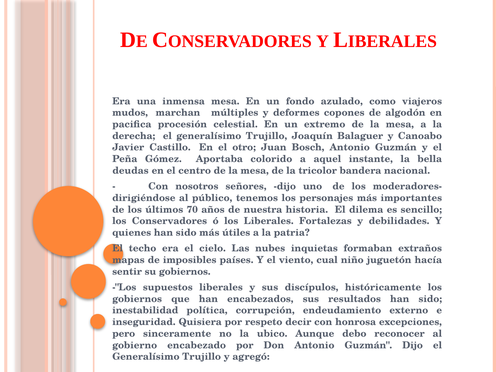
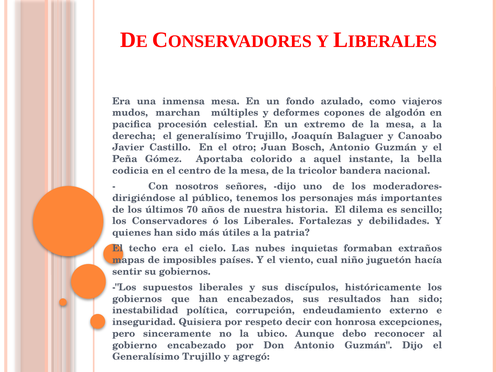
deudas: deudas -> codicia
